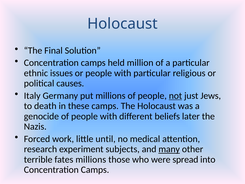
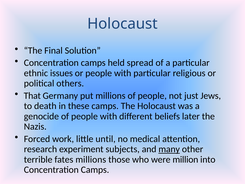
million: million -> spread
causes: causes -> others
Italy: Italy -> That
not underline: present -> none
spread: spread -> million
